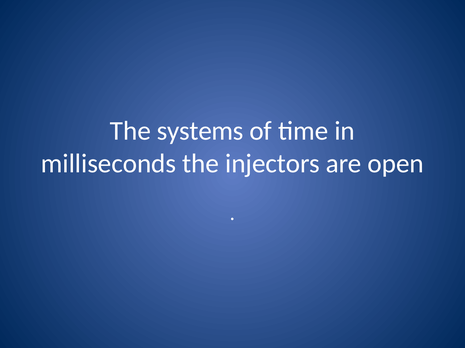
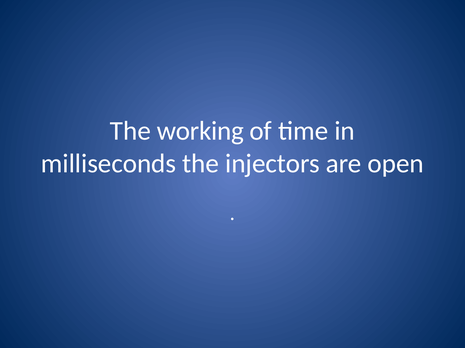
systems: systems -> working
